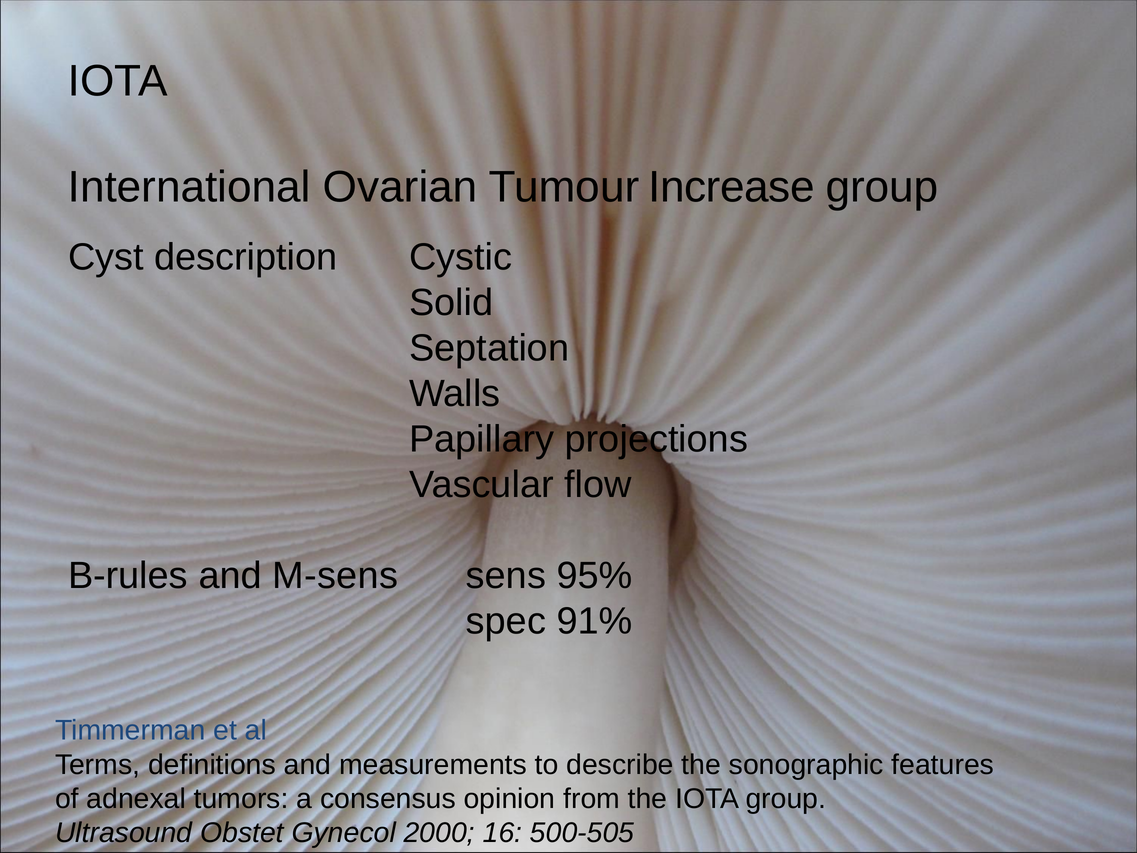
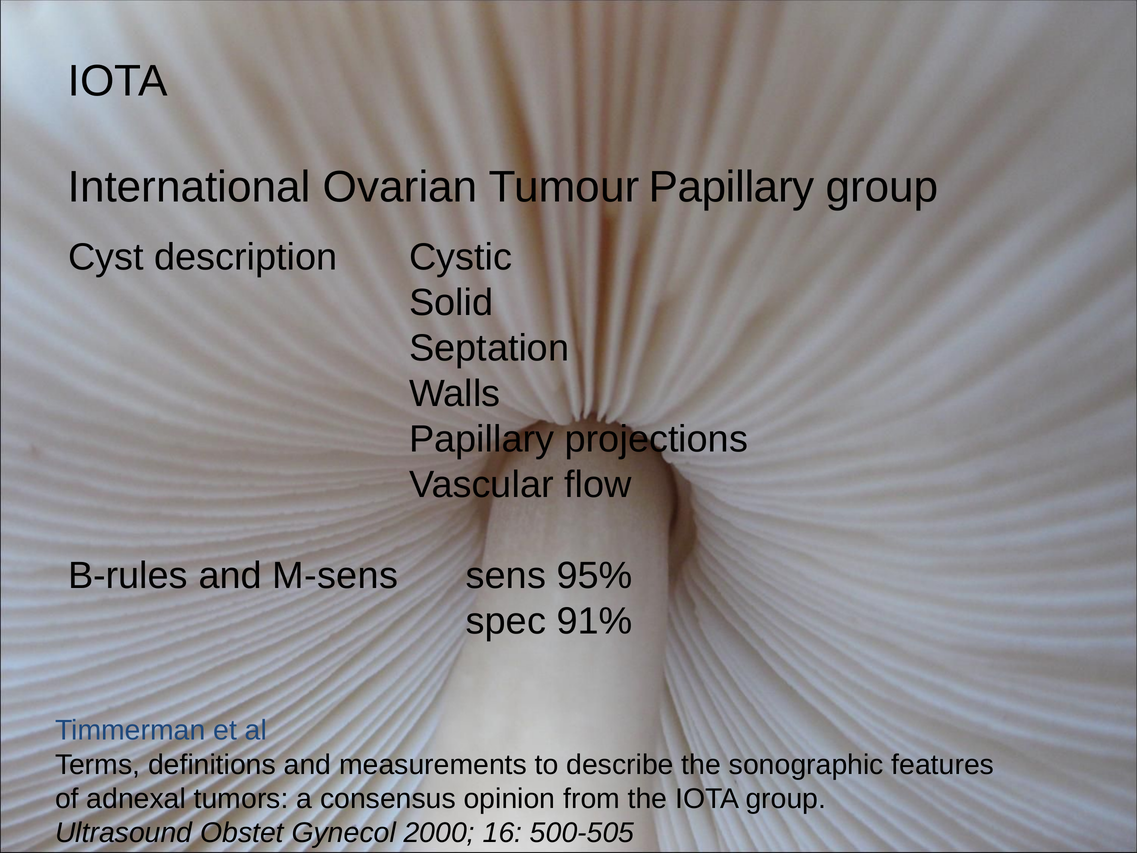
Tumour Increase: Increase -> Papillary
